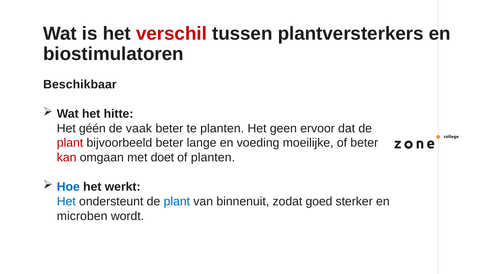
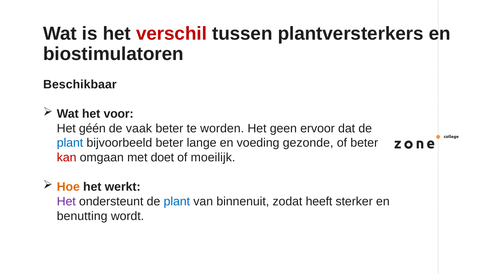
hitte: hitte -> voor
te planten: planten -> worden
plant at (70, 143) colour: red -> blue
moeilijke: moeilijke -> gezonde
of planten: planten -> moeilijk
Hoe colour: blue -> orange
Het at (66, 201) colour: blue -> purple
goed: goed -> heeft
microben: microben -> benutting
